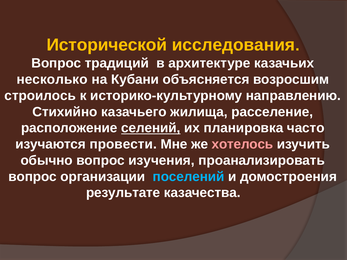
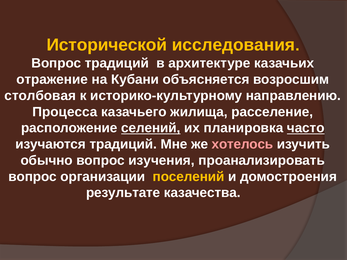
несколько: несколько -> отражение
строилось: строилось -> столбовая
Стихийно: Стихийно -> Процесса
часто underline: none -> present
изучаются провести: провести -> традиций
поселений colour: light blue -> yellow
